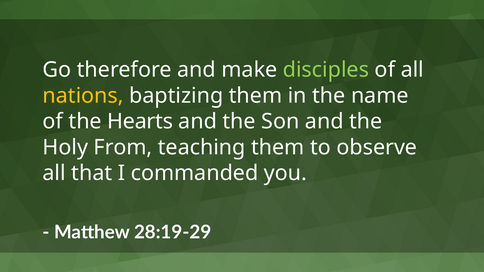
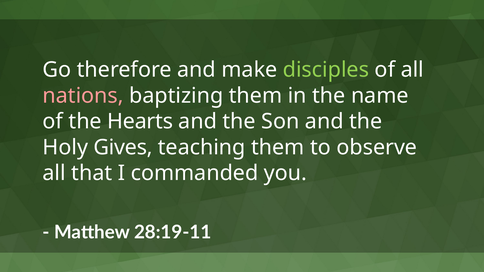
nations colour: yellow -> pink
From: From -> Gives
28:19-29: 28:19-29 -> 28:19-11
